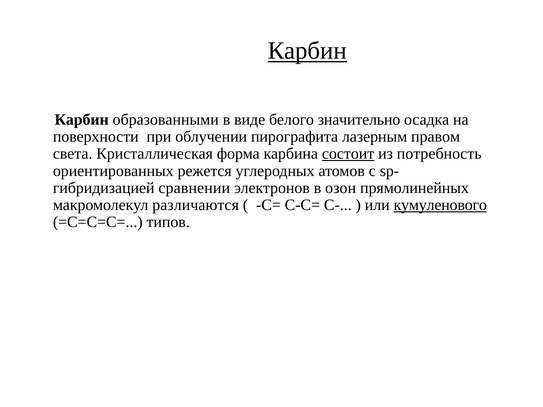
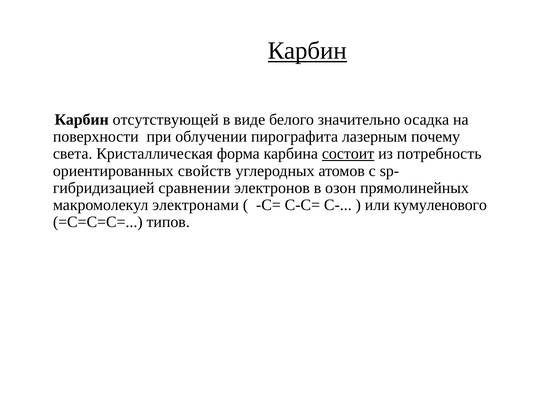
образованными: образованными -> отсутствующей
правом: правом -> почему
режется: режется -> свойств
различаются: различаются -> электронами
кумуленового underline: present -> none
